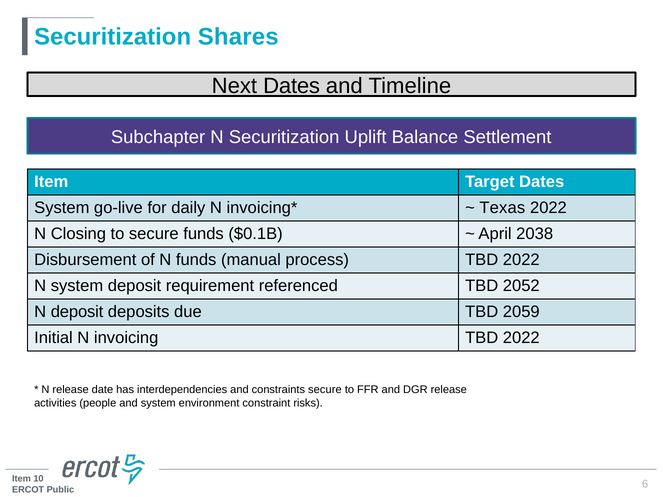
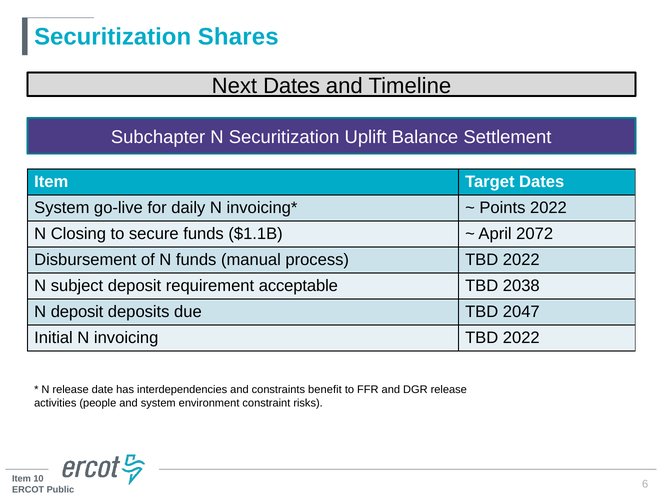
Texas: Texas -> Points
$0.1B: $0.1B -> $1.1B
2038: 2038 -> 2072
N system: system -> subject
referenced: referenced -> acceptable
2052: 2052 -> 2038
2059: 2059 -> 2047
constraints secure: secure -> benefit
